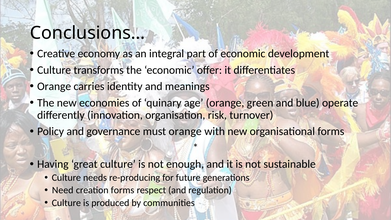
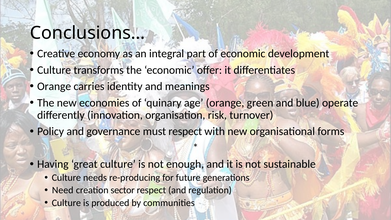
must orange: orange -> respect
creation forms: forms -> sector
